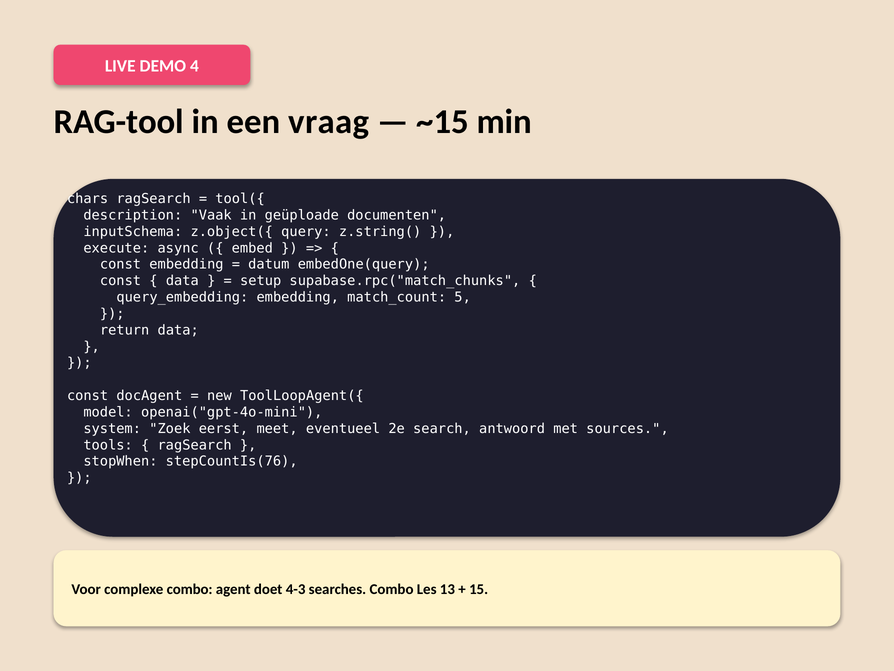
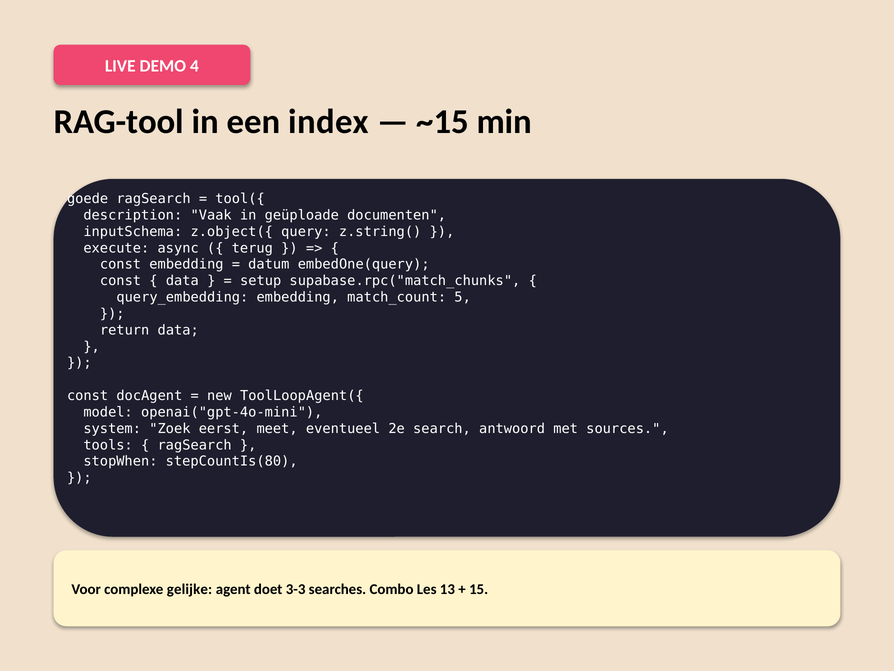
vraag: vraag -> index
chars: chars -> goede
embed: embed -> terug
stepCountIs(76: stepCountIs(76 -> stepCountIs(80
complexe combo: combo -> gelijke
4-3: 4-3 -> 3-3
